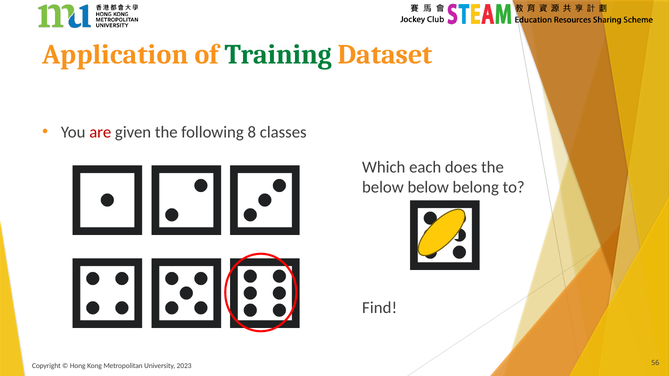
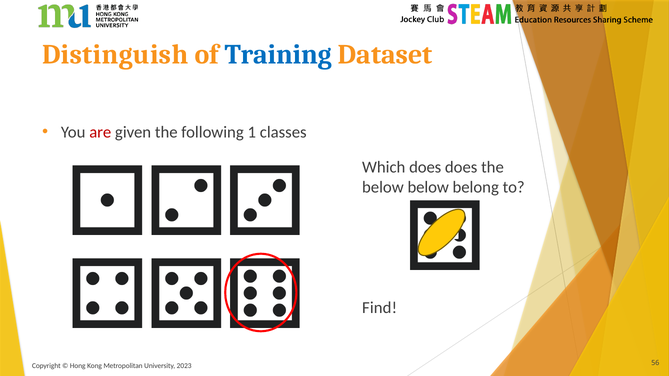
Application: Application -> Distinguish
Training colour: green -> blue
8: 8 -> 1
Which each: each -> does
